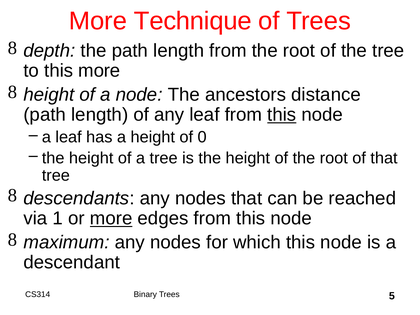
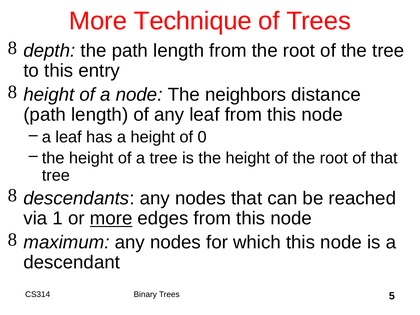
this more: more -> entry
ancestors: ancestors -> neighbors
this at (282, 115) underline: present -> none
